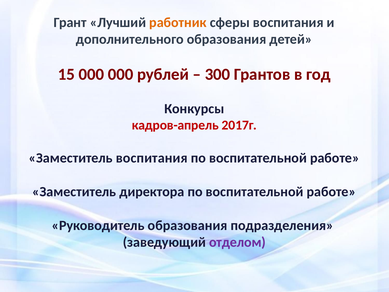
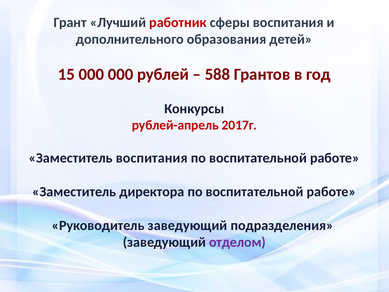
работник colour: orange -> red
300: 300 -> 588
кадров-апрель: кадров-апрель -> рублей-апрель
Руководитель образования: образования -> заведующий
